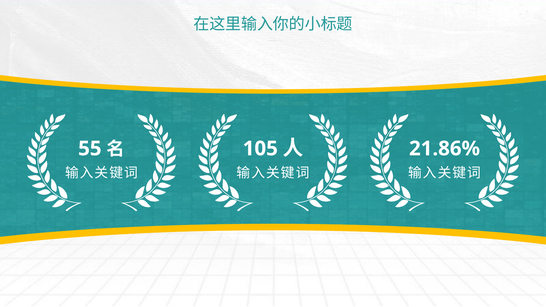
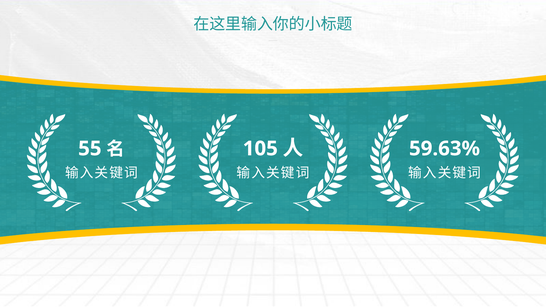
21.86%: 21.86% -> 59.63%
